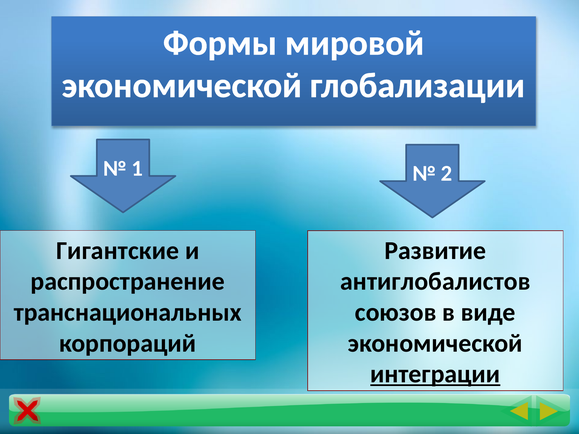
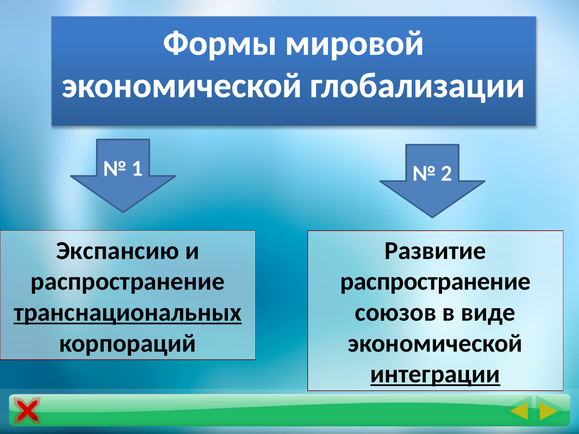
Гигантские: Гигантские -> Экспансию
антиглобалистов at (435, 282): антиглобалистов -> распространение
транснациональных underline: none -> present
